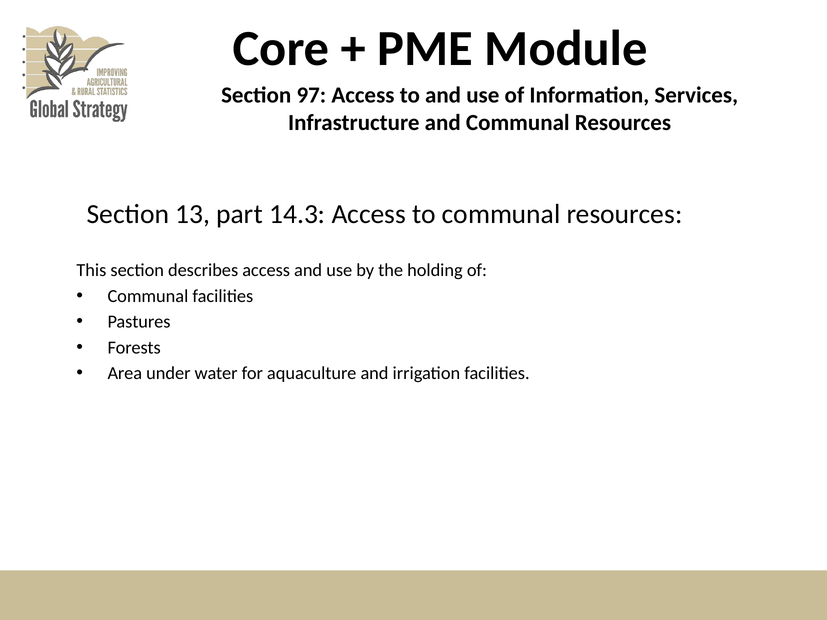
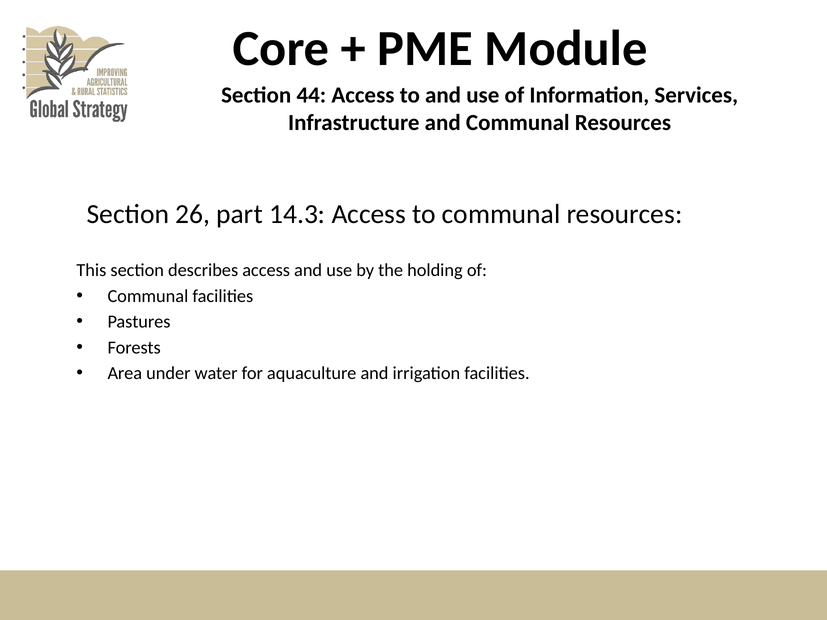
97: 97 -> 44
13: 13 -> 26
